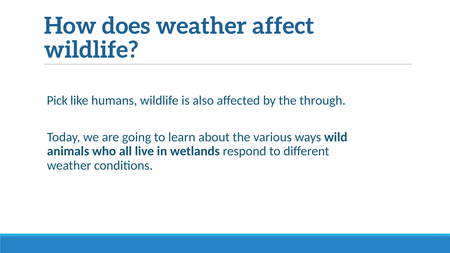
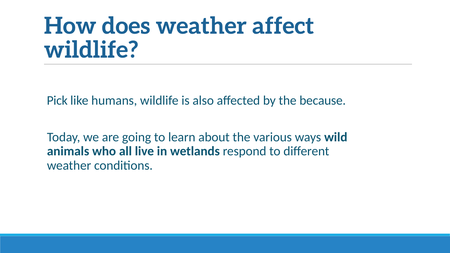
through: through -> because
